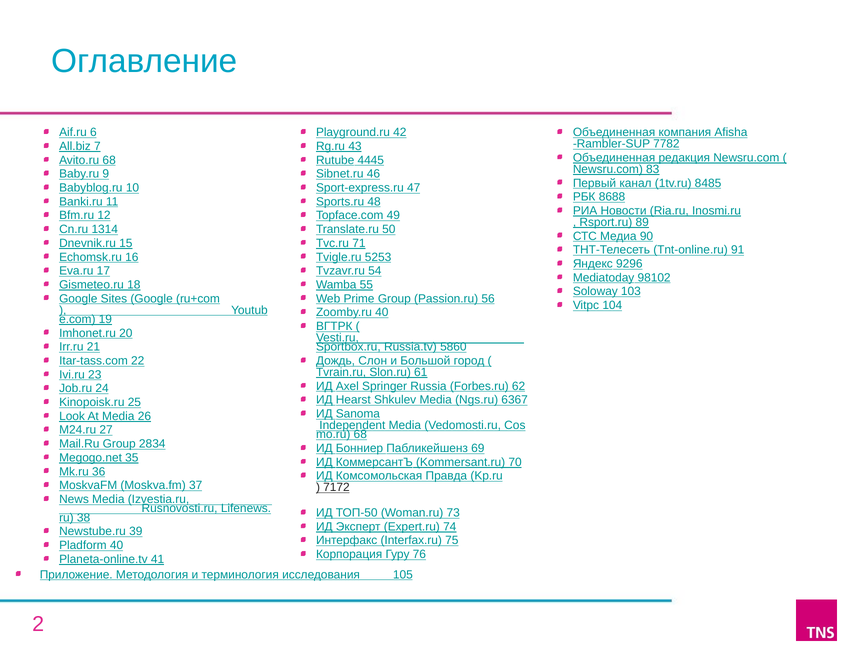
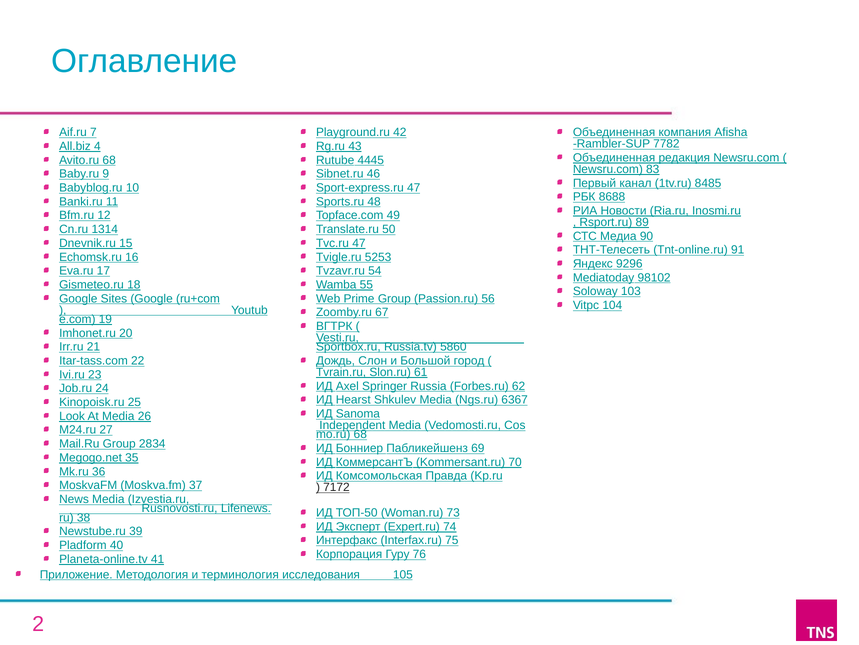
Aif.ru 6: 6 -> 7
7: 7 -> 4
Tvc.ru 71: 71 -> 47
Zoomby.ru 40: 40 -> 67
